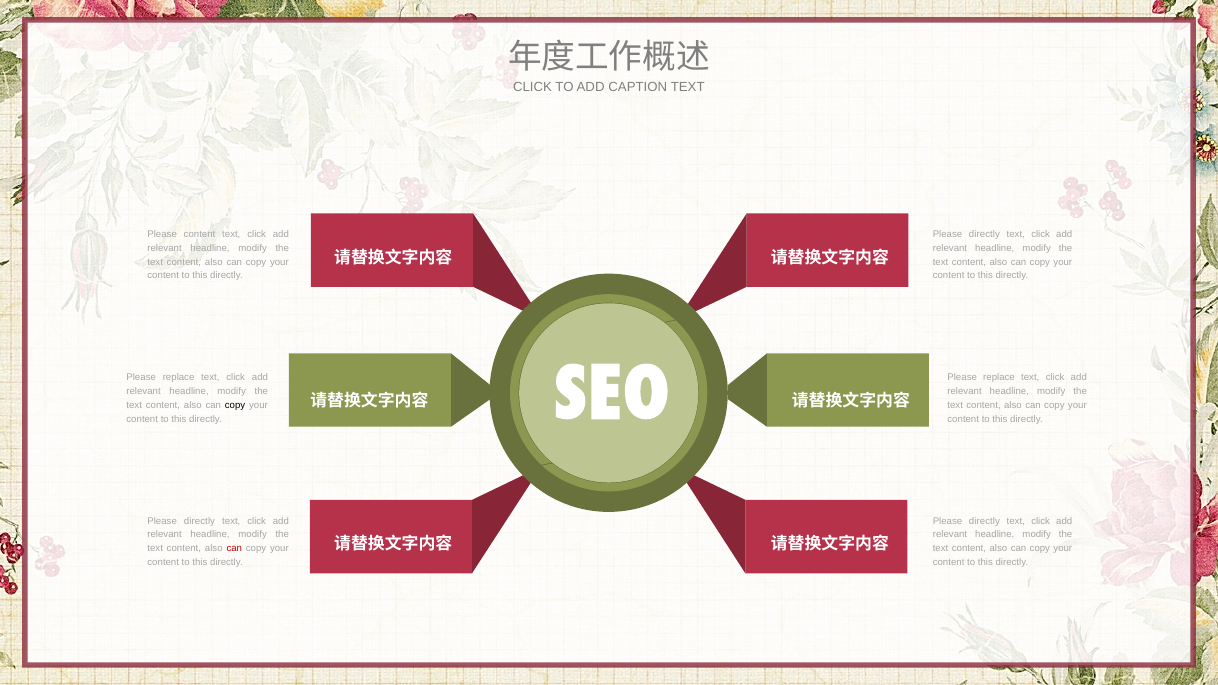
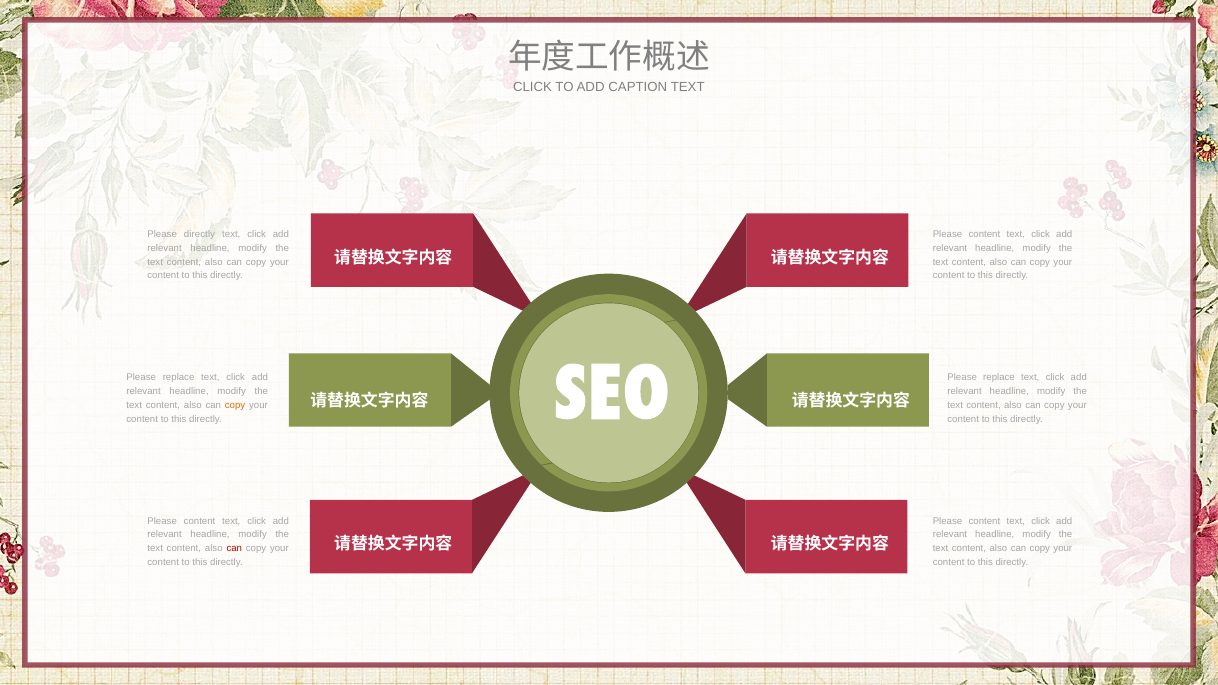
Please content: content -> directly
directly at (984, 234): directly -> content
copy at (235, 405) colour: black -> orange
directly at (199, 521): directly -> content
directly at (984, 521): directly -> content
